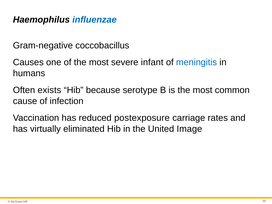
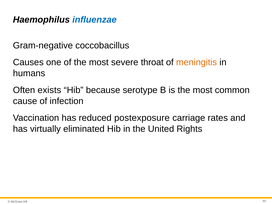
infant: infant -> throat
meningitis colour: blue -> orange
Image: Image -> Rights
